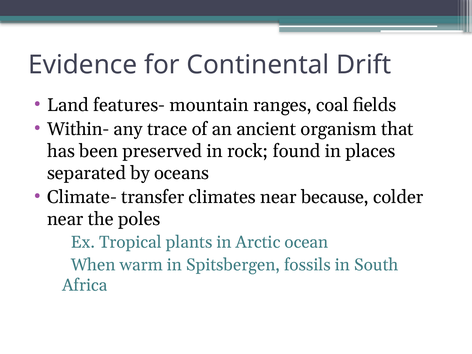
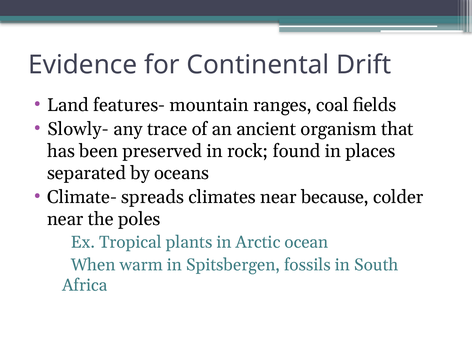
Within-: Within- -> Slowly-
transfer: transfer -> spreads
